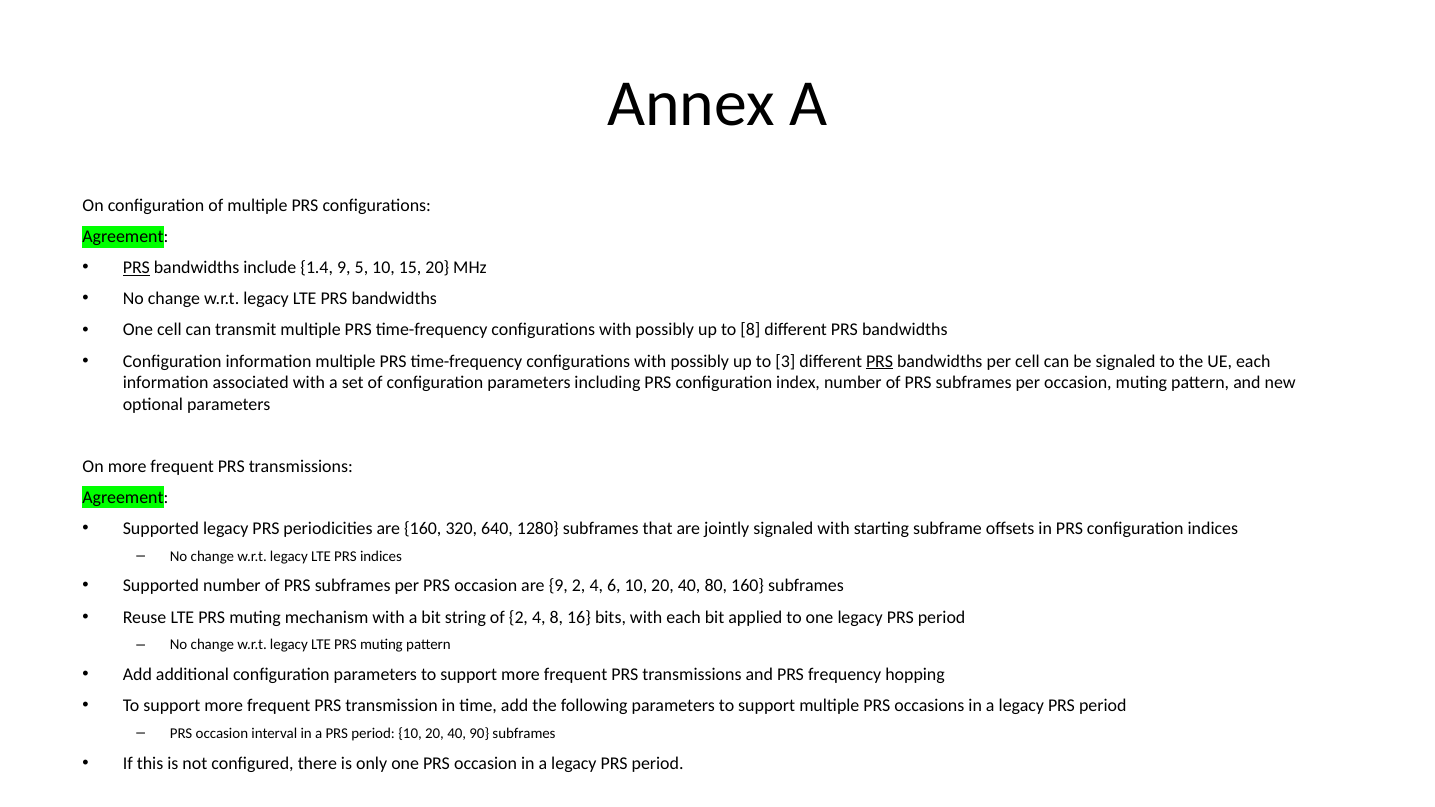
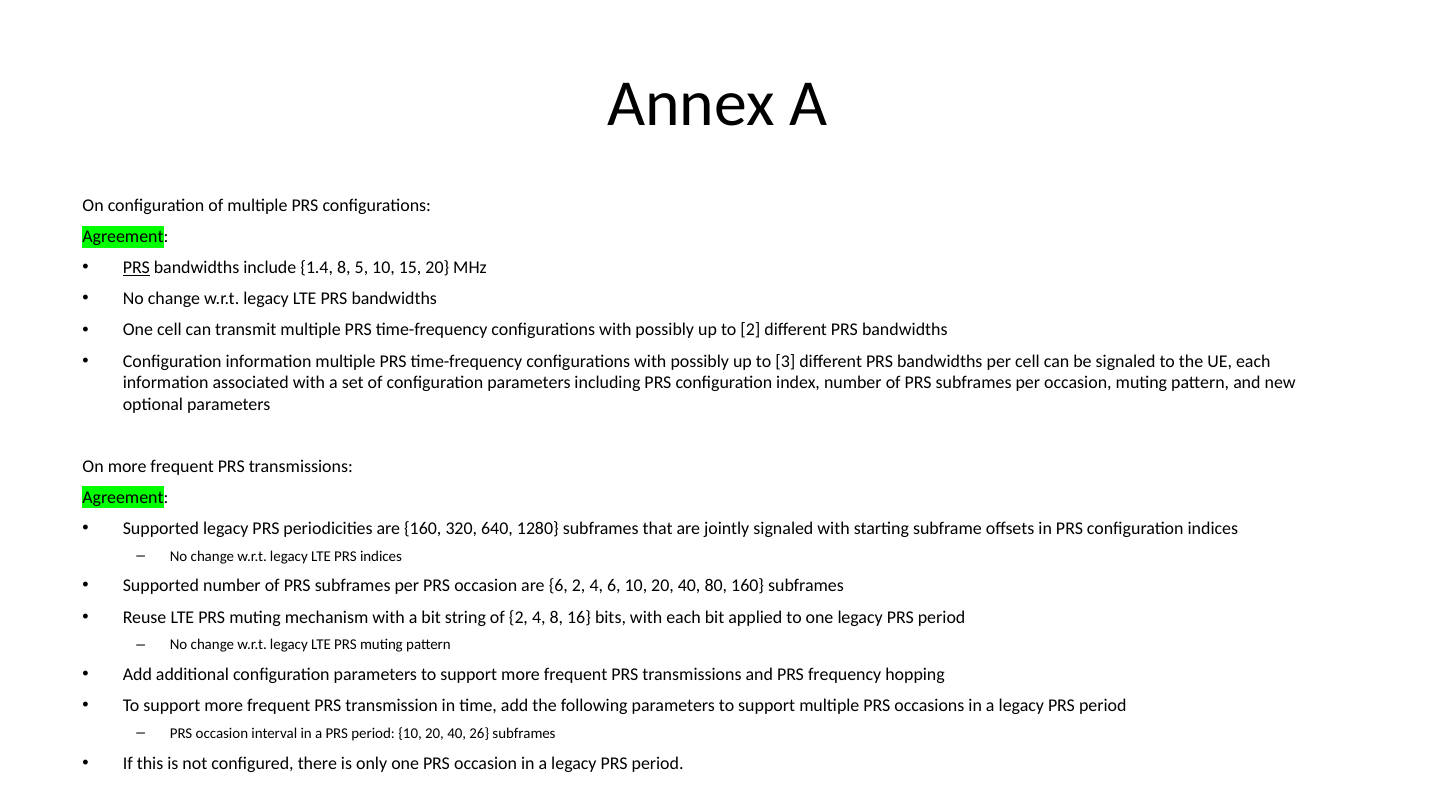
1.4 9: 9 -> 8
to 8: 8 -> 2
PRS at (880, 361) underline: present -> none
are 9: 9 -> 6
90: 90 -> 26
